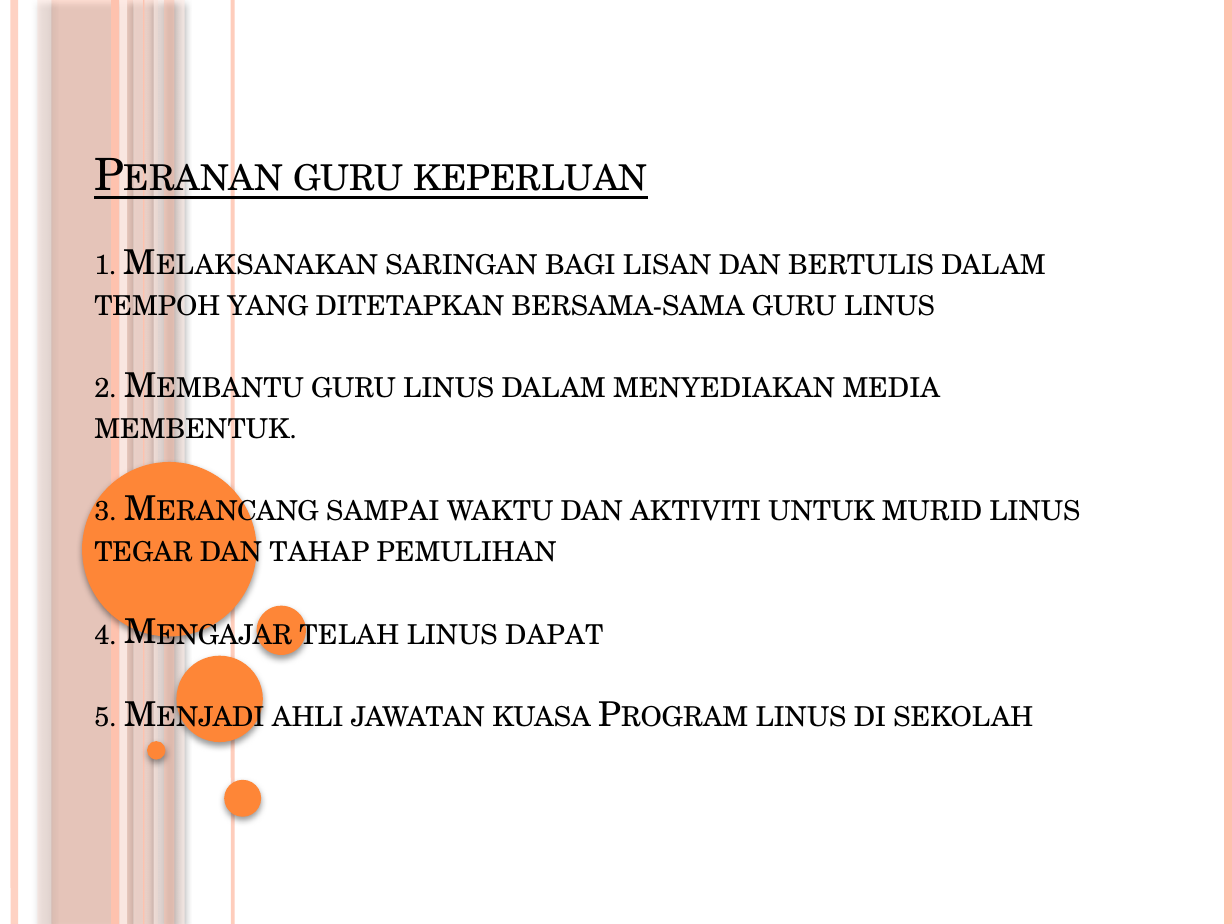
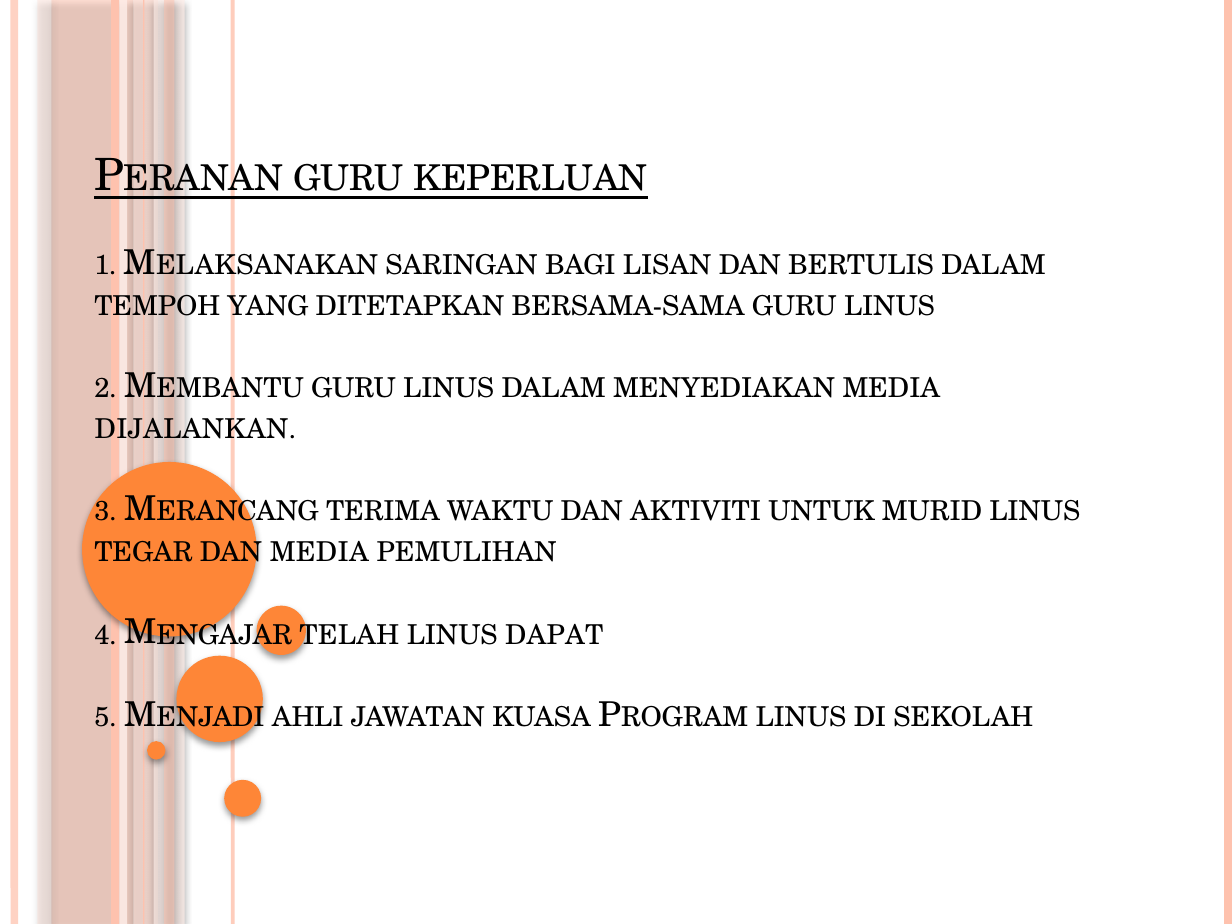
MEMBENTUK: MEMBENTUK -> DIJALANKAN
SAMPAI: SAMPAI -> TERIMA
DAN TAHAP: TAHAP -> MEDIA
